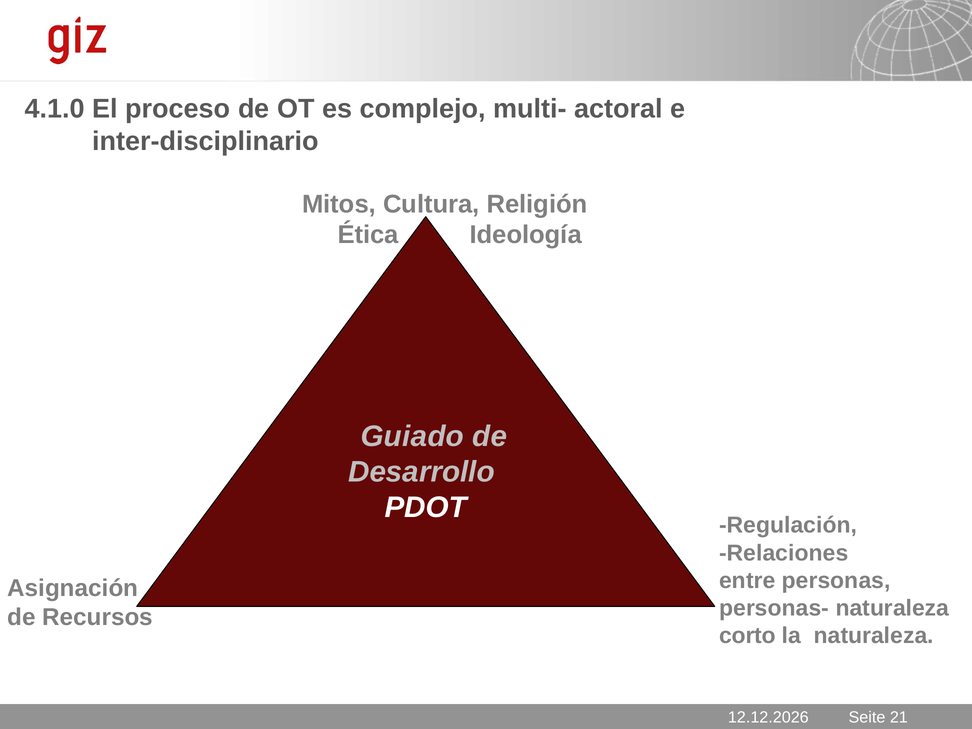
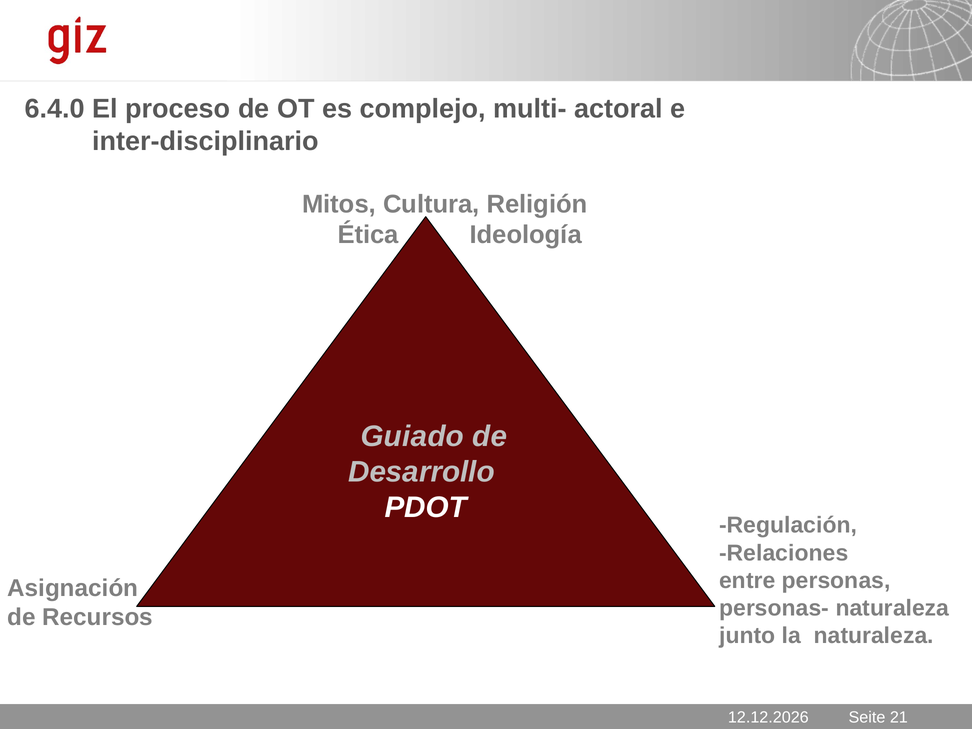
4.1.0: 4.1.0 -> 6.4.0
corto: corto -> junto
